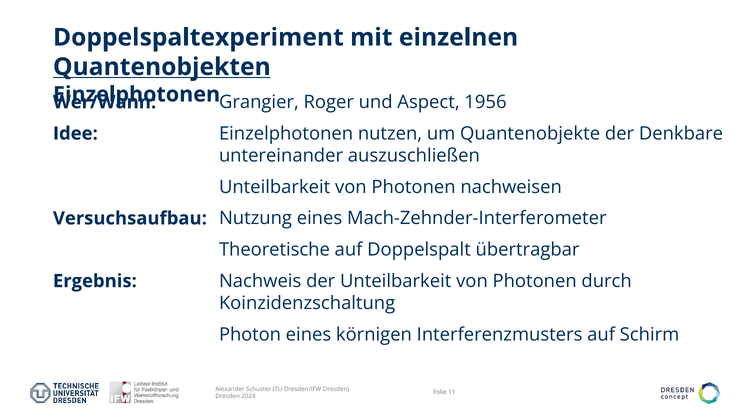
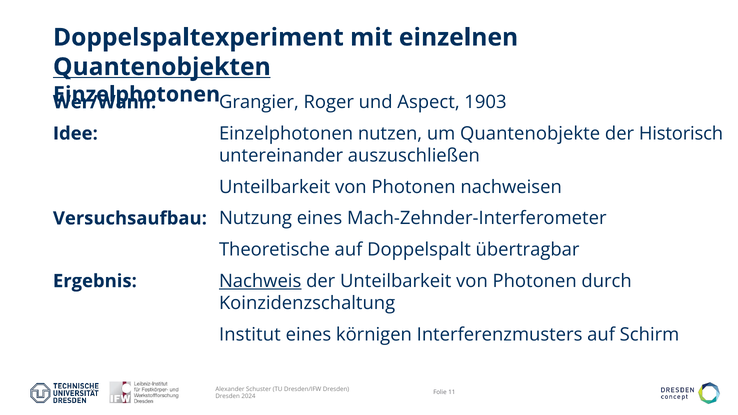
1956: 1956 -> 1903
Denkbare: Denkbare -> Historisch
Nachweis underline: none -> present
Photon: Photon -> Institut
